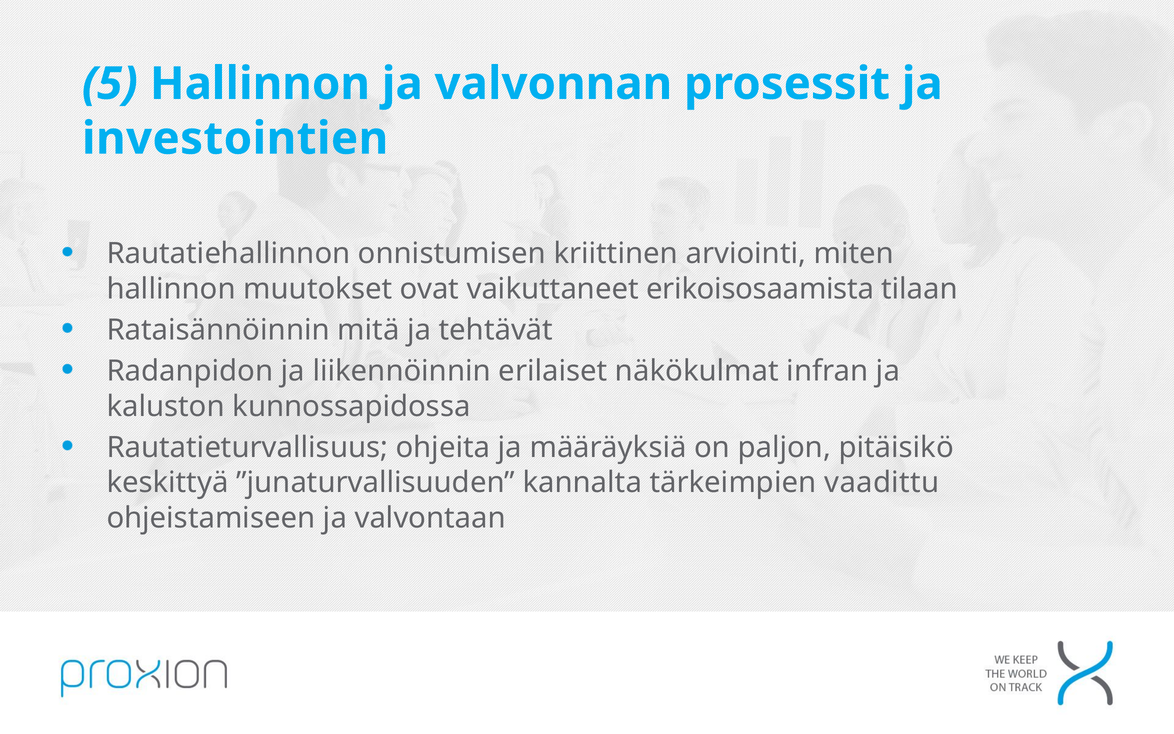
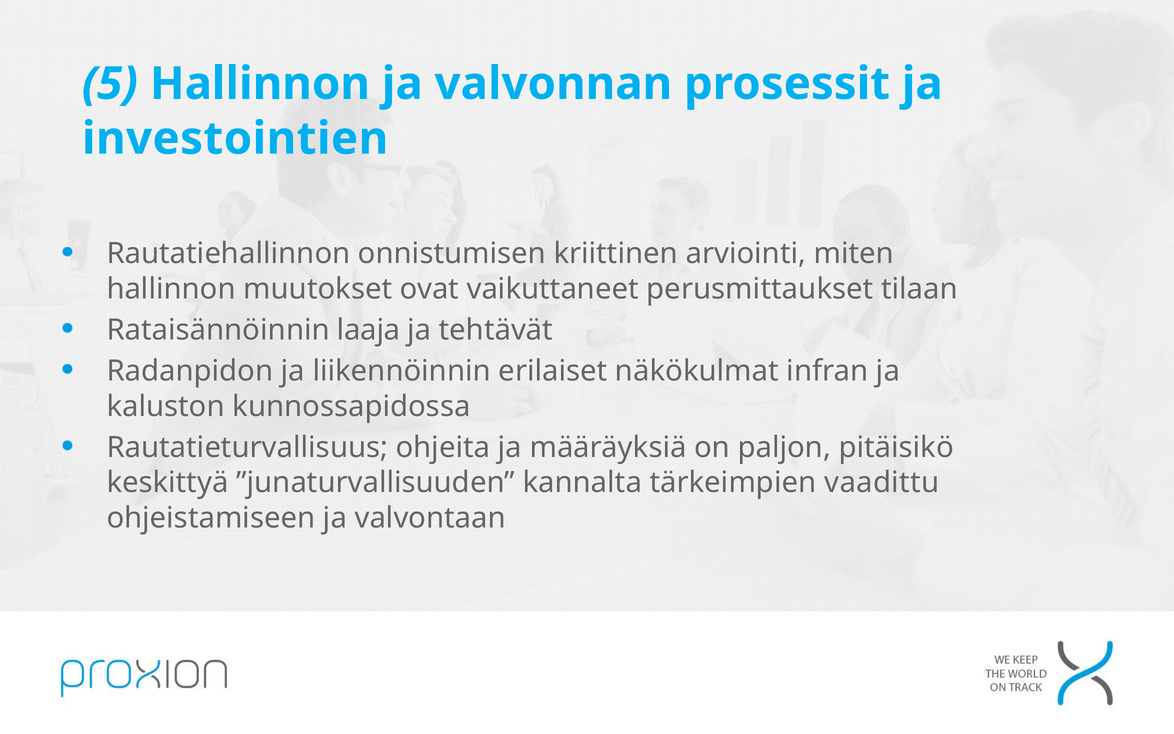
erikoisosaamista: erikoisosaamista -> perusmittaukset
mitä: mitä -> laaja
